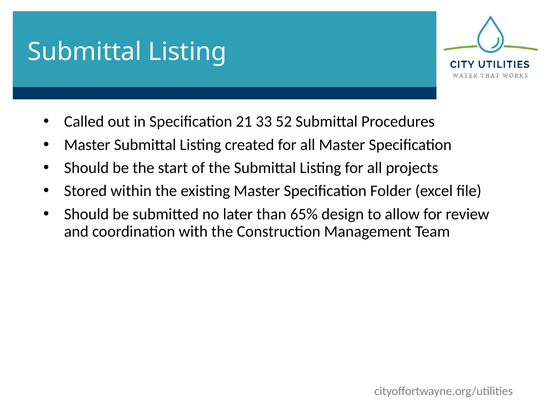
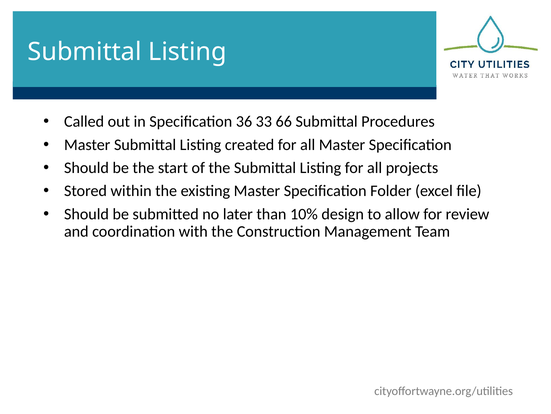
21: 21 -> 36
52: 52 -> 66
65%: 65% -> 10%
